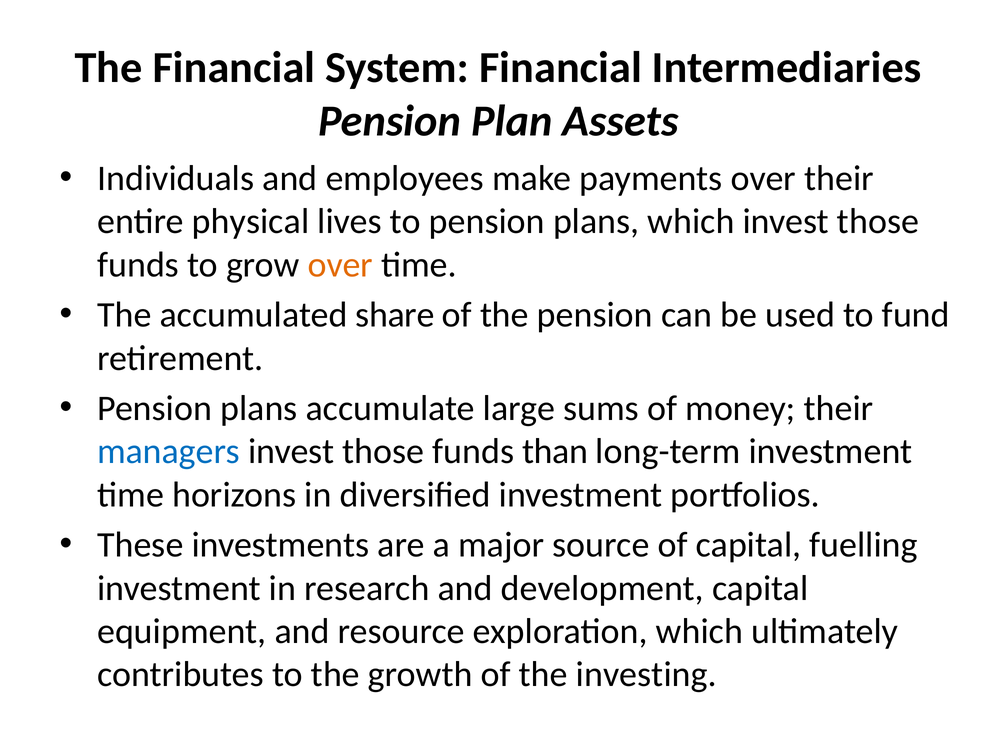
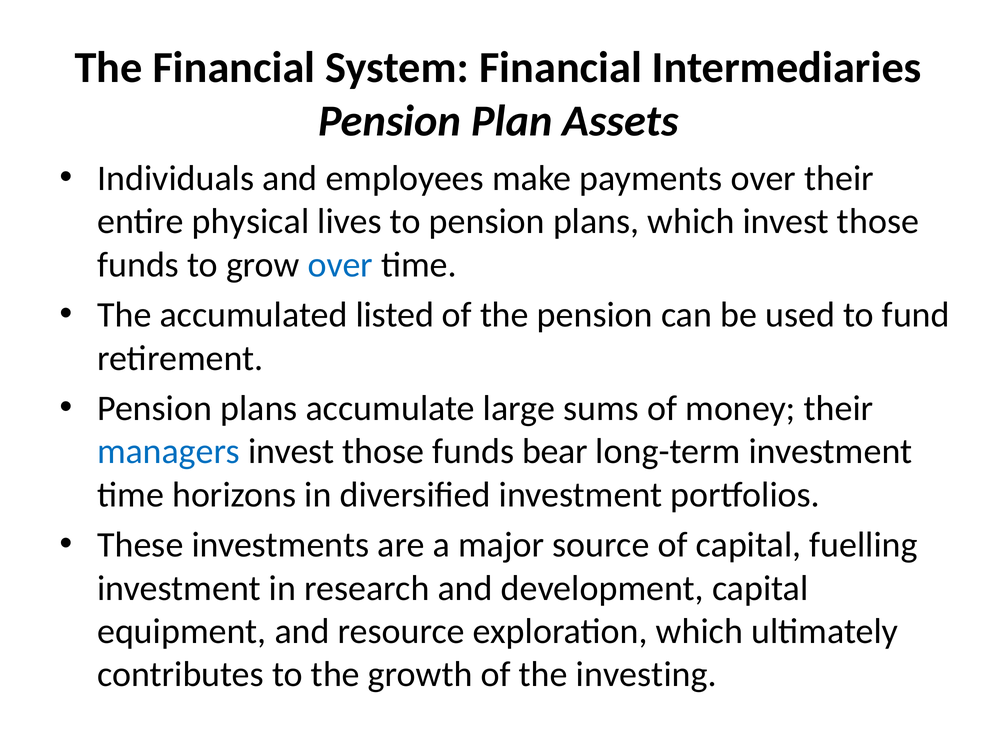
over at (340, 265) colour: orange -> blue
share: share -> listed
than: than -> bear
